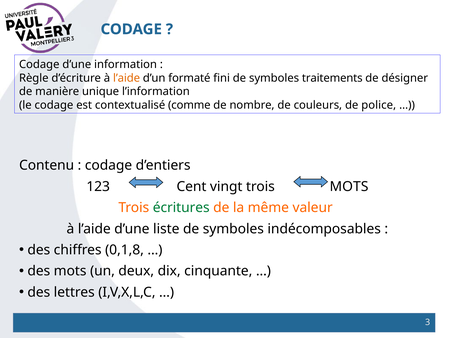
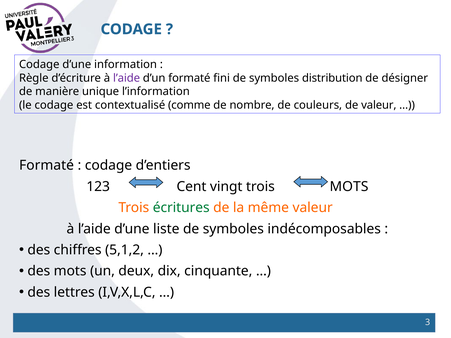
l’aide at (127, 78) colour: orange -> purple
traitements: traitements -> distribution
de police: police -> valeur
Contenu at (47, 166): Contenu -> Formaté
0,1,8: 0,1,8 -> 5,1,2
